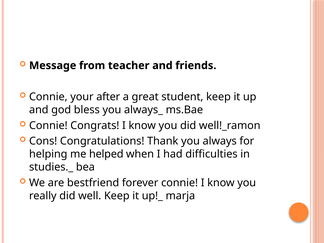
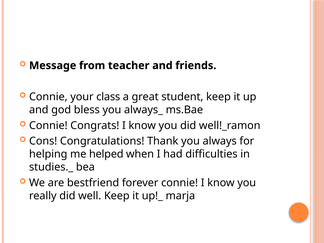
after: after -> class
